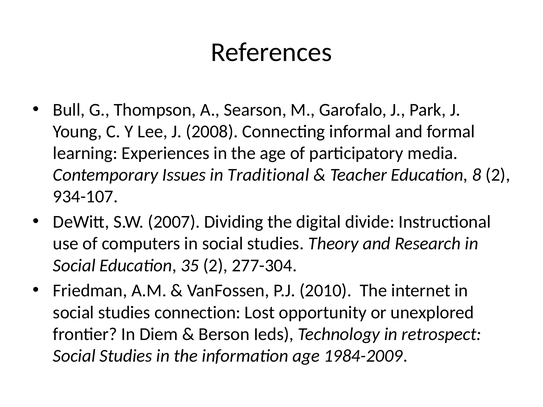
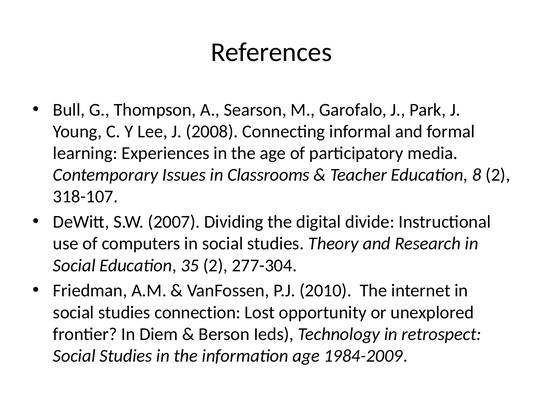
Traditional: Traditional -> Classrooms
934-107: 934-107 -> 318-107
